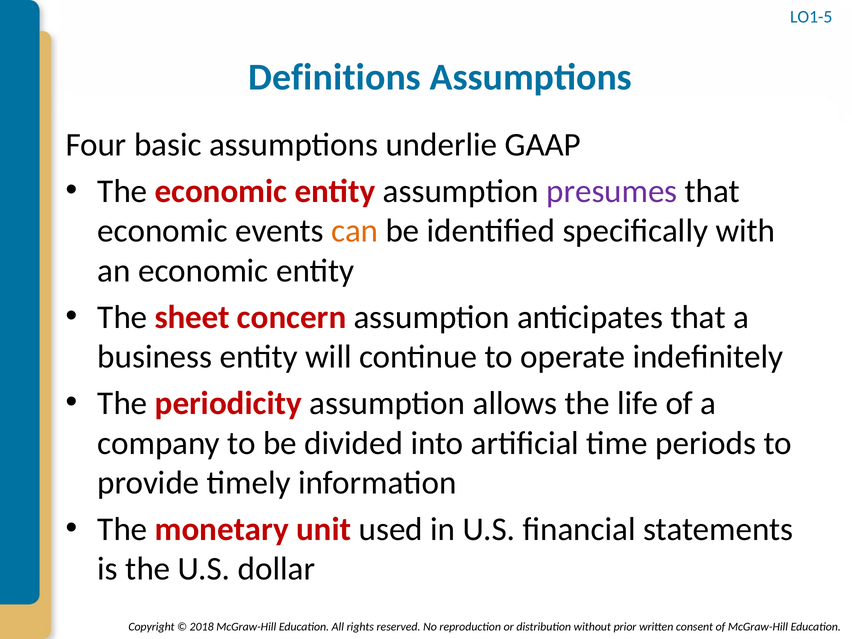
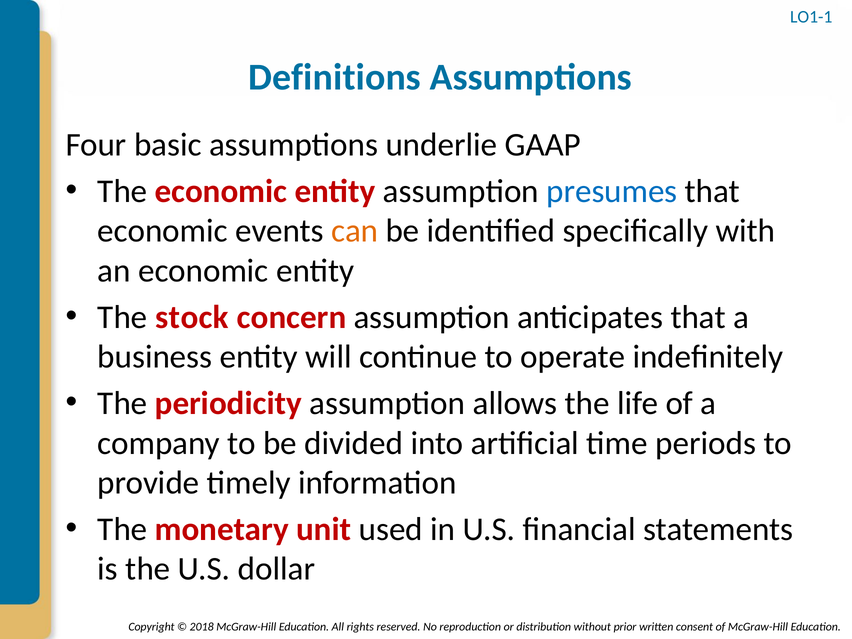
LO1-5: LO1-5 -> LO1-1
presumes colour: purple -> blue
sheet: sheet -> stock
